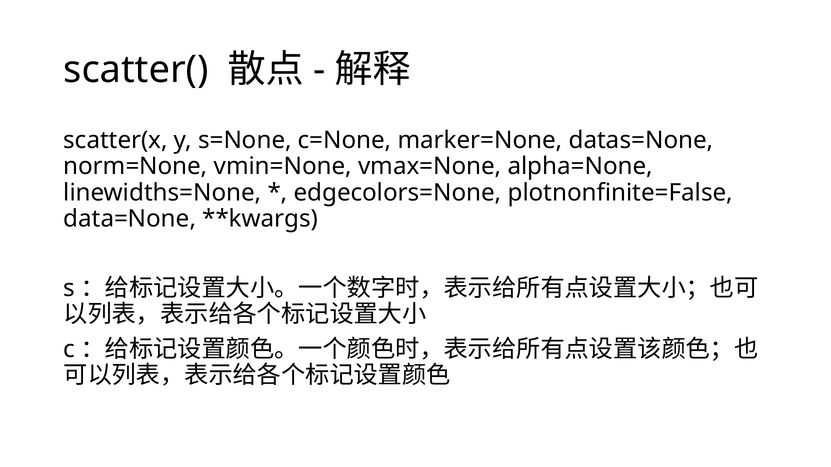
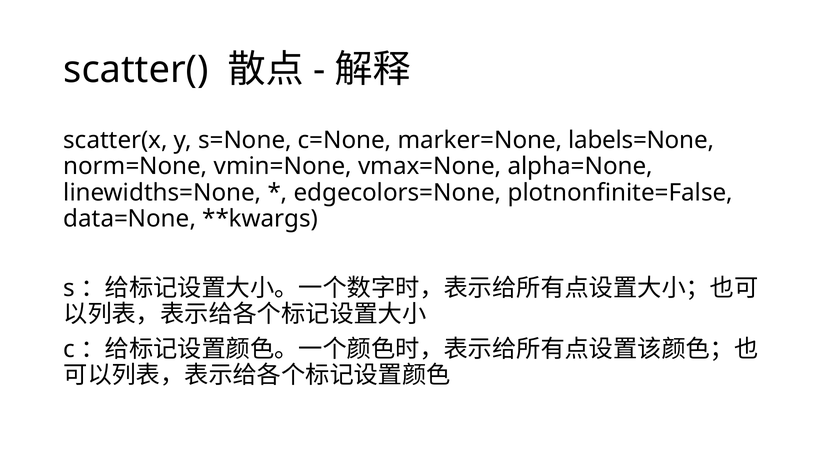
datas=None: datas=None -> labels=None
